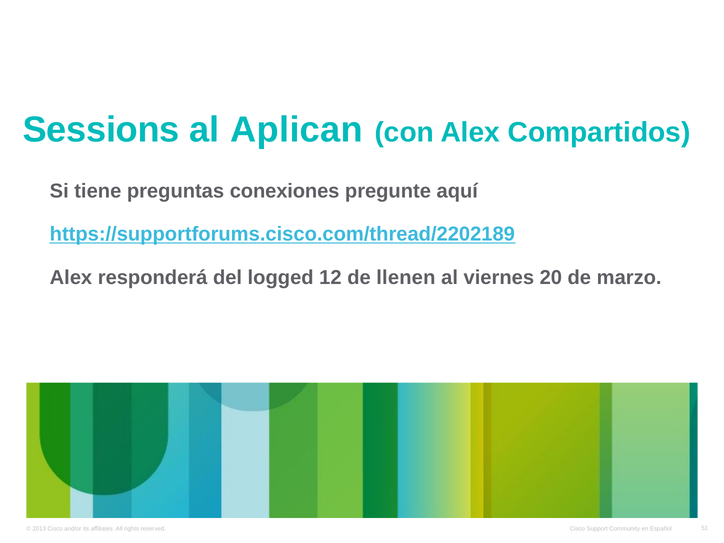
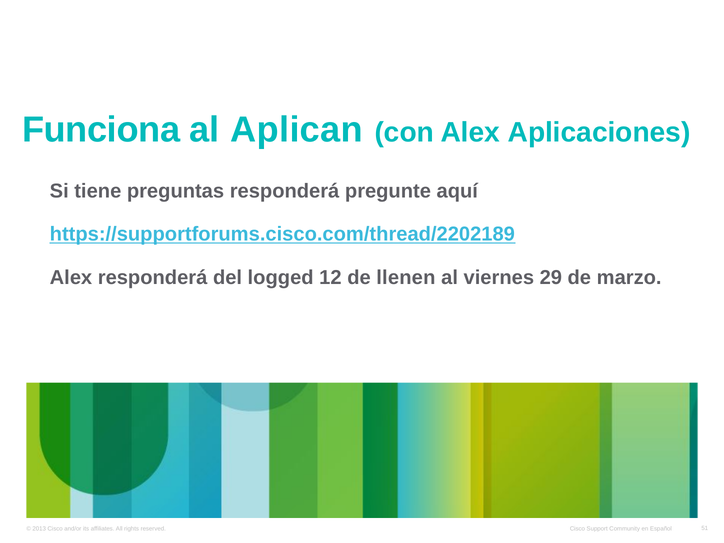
Sessions: Sessions -> Funciona
Compartidos: Compartidos -> Aplicaciones
preguntas conexiones: conexiones -> responderá
20: 20 -> 29
